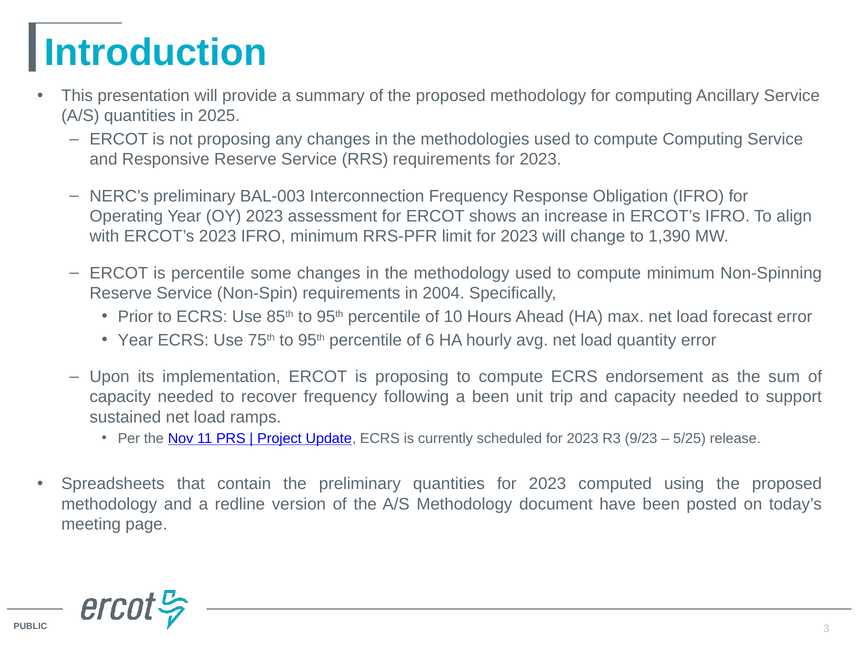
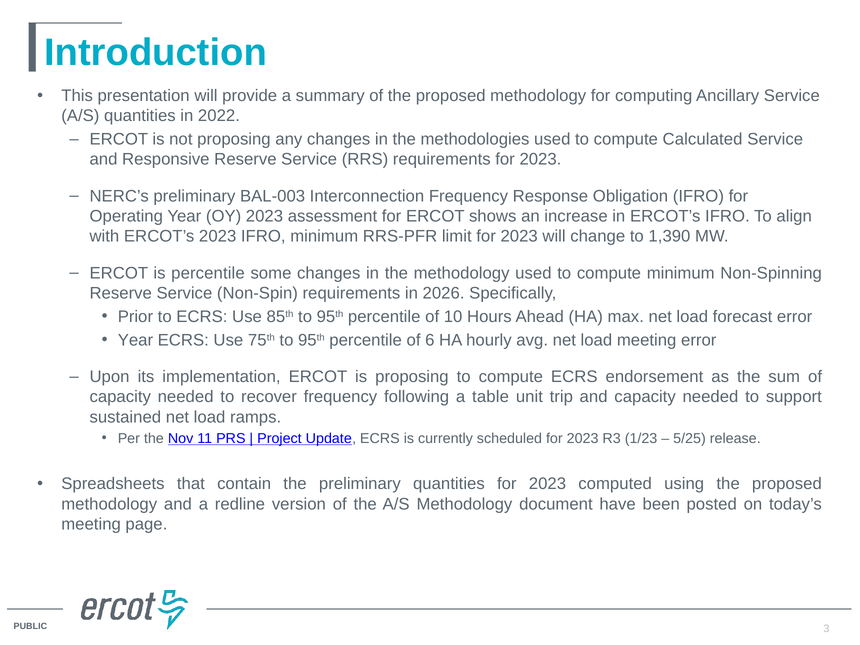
2025: 2025 -> 2022
compute Computing: Computing -> Calculated
2004: 2004 -> 2026
load quantity: quantity -> meeting
a been: been -> table
9/23: 9/23 -> 1/23
